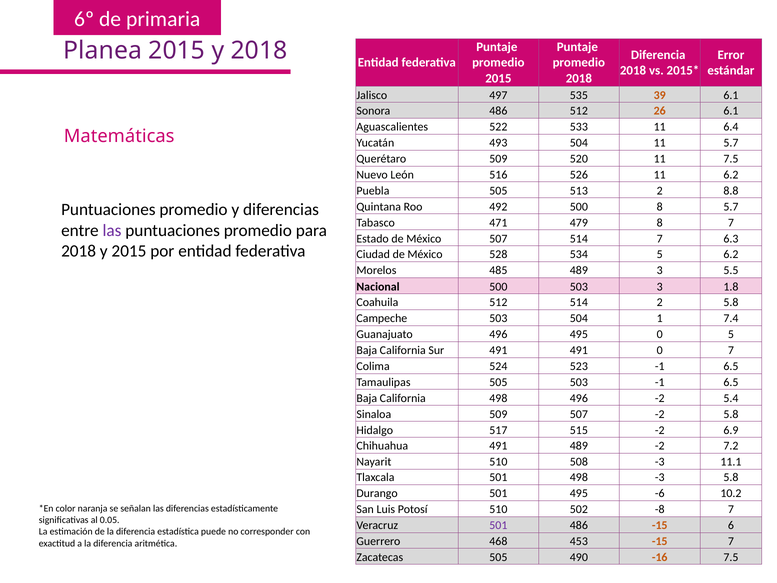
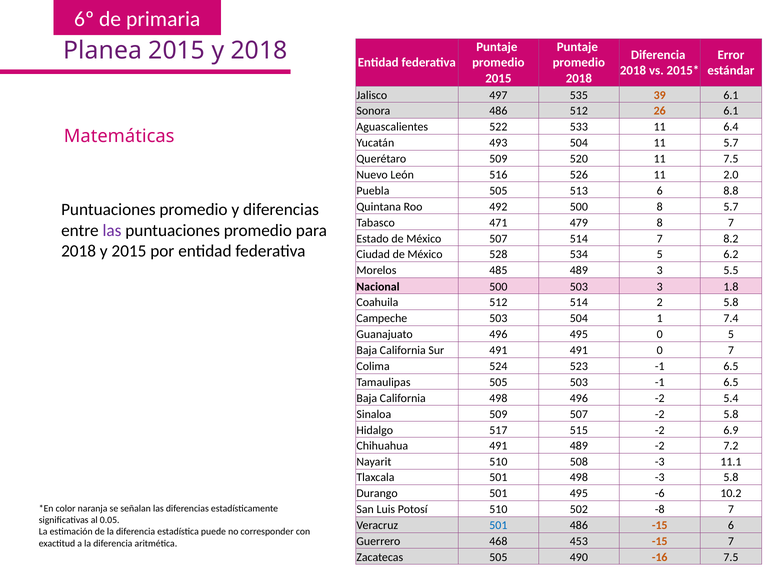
11 6.2: 6.2 -> 2.0
513 2: 2 -> 6
6.3: 6.3 -> 8.2
501 at (498, 525) colour: purple -> blue
